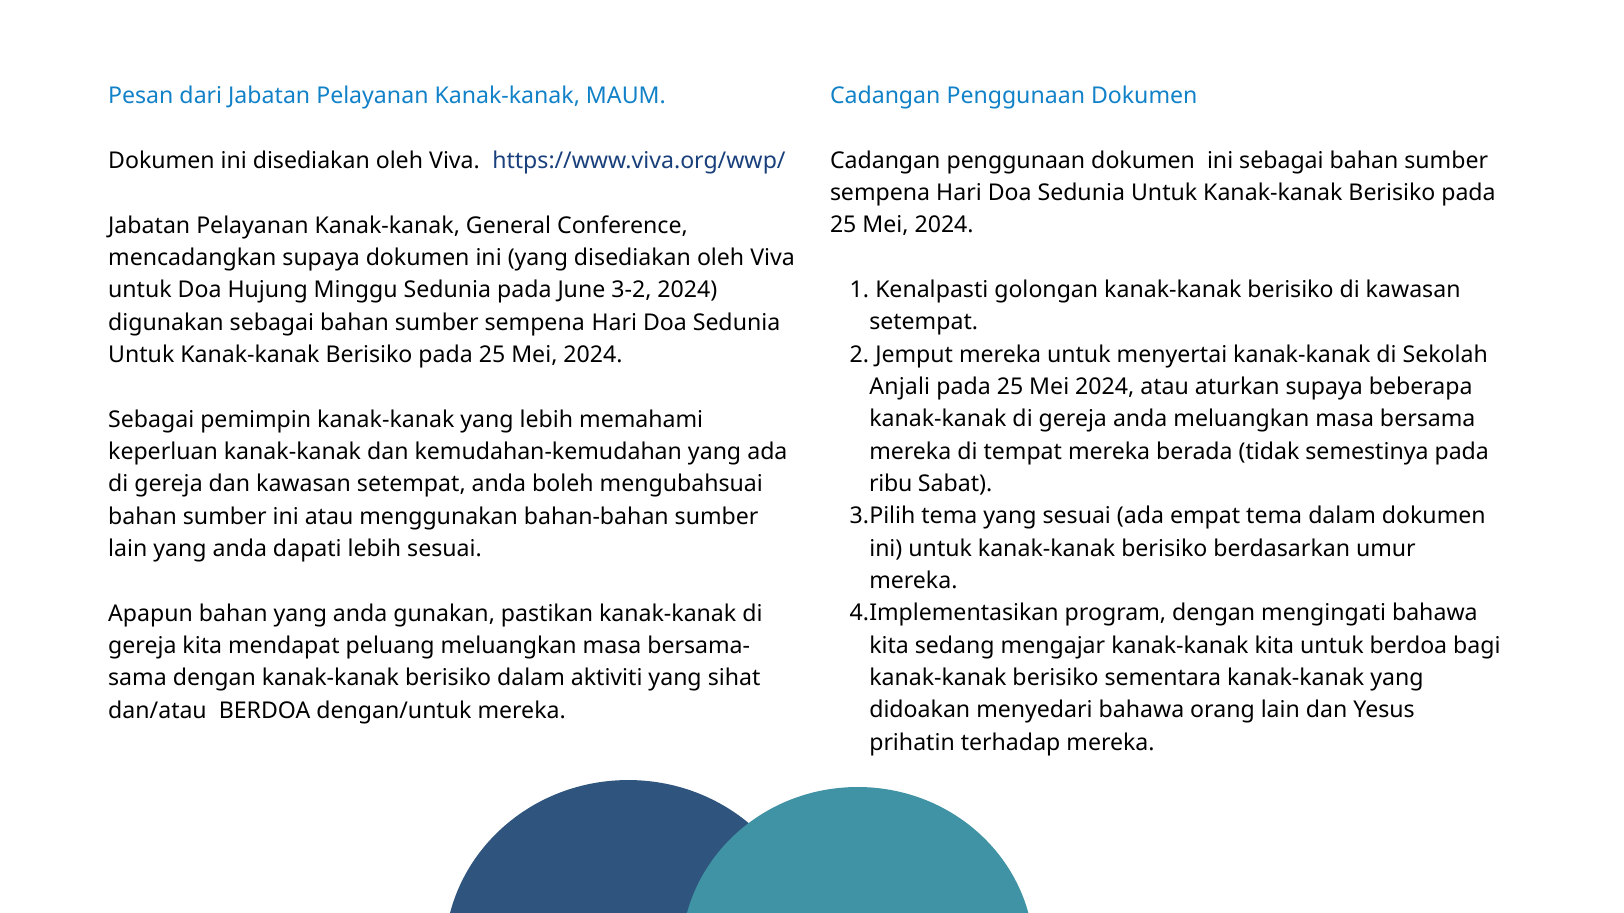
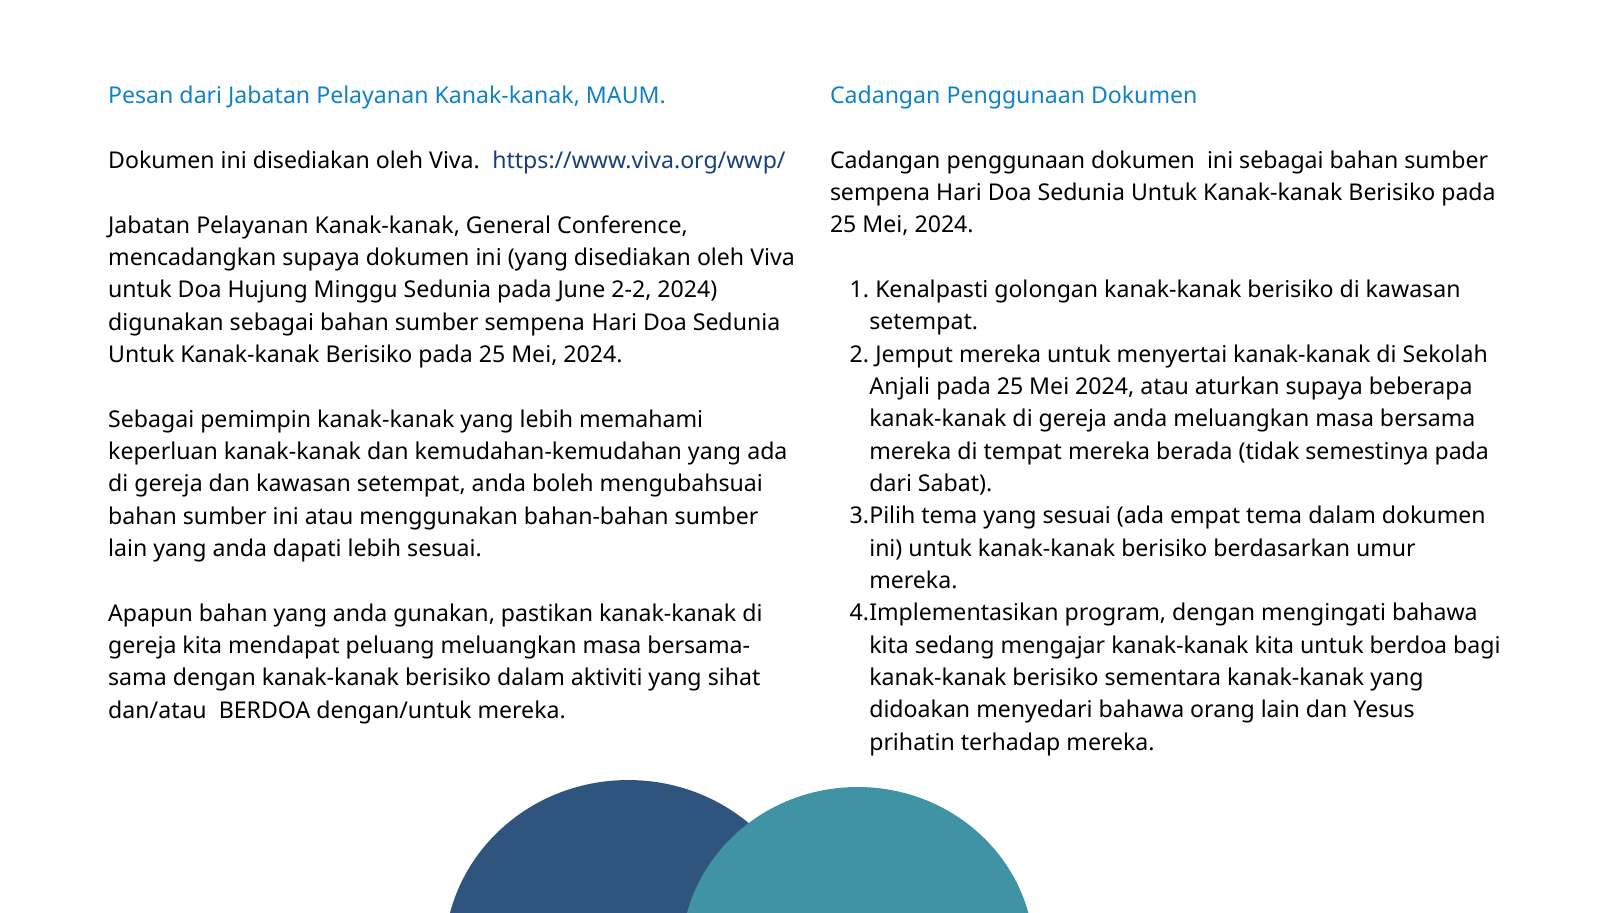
3-2: 3-2 -> 2-2
ribu at (891, 484): ribu -> dari
